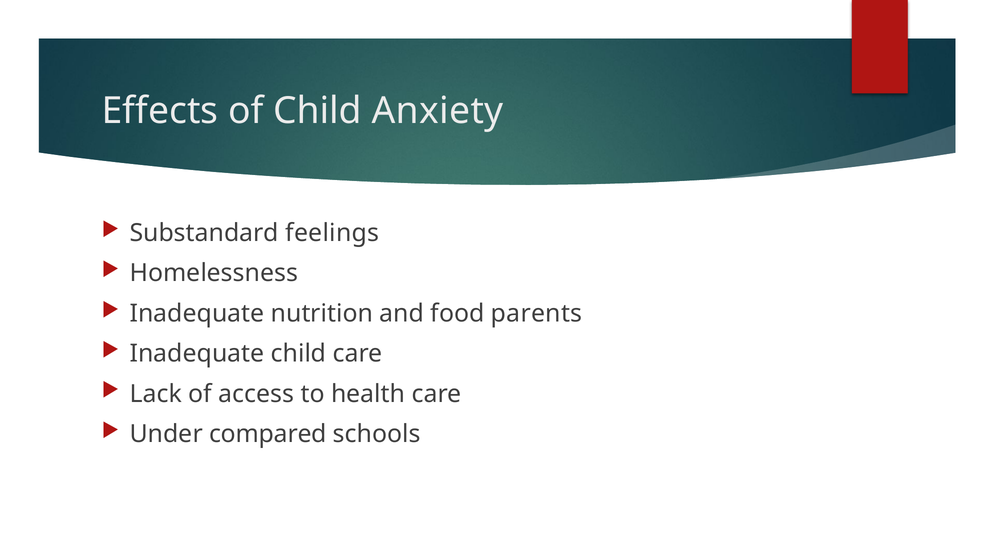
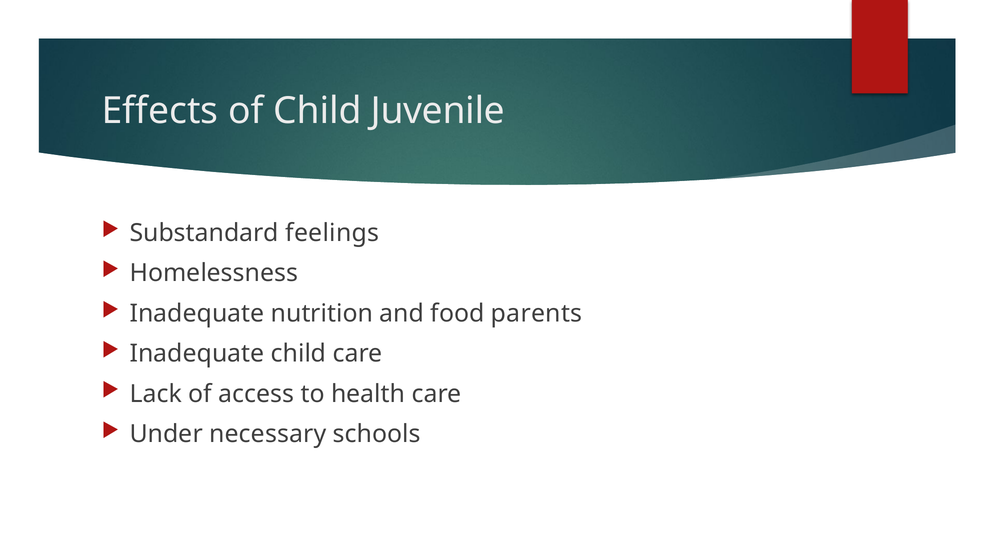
Anxiety: Anxiety -> Juvenile
compared: compared -> necessary
